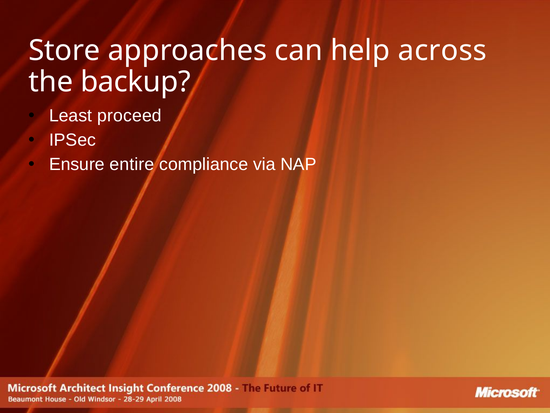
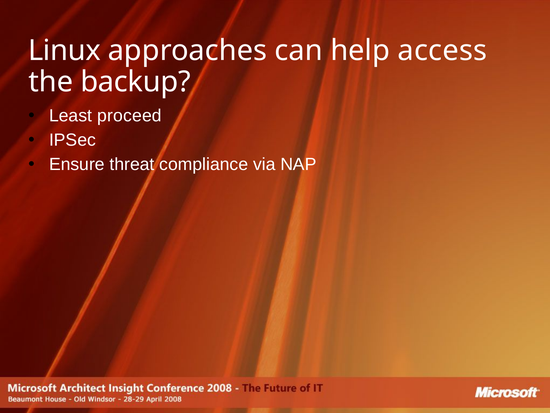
Store: Store -> Linux
across: across -> access
entire: entire -> threat
